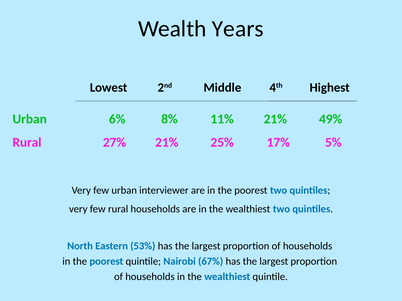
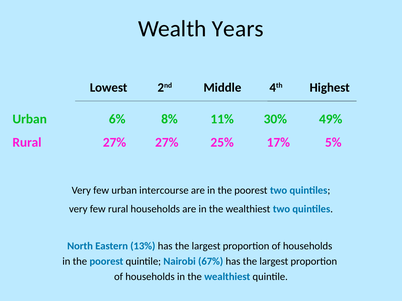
11% 21%: 21% -> 30%
27% 21%: 21% -> 27%
interviewer: interviewer -> intercourse
53%: 53% -> 13%
